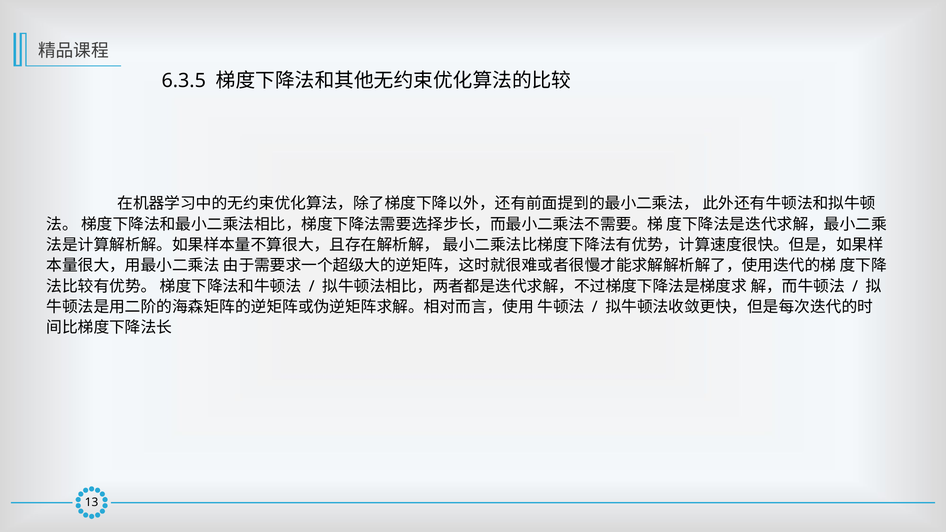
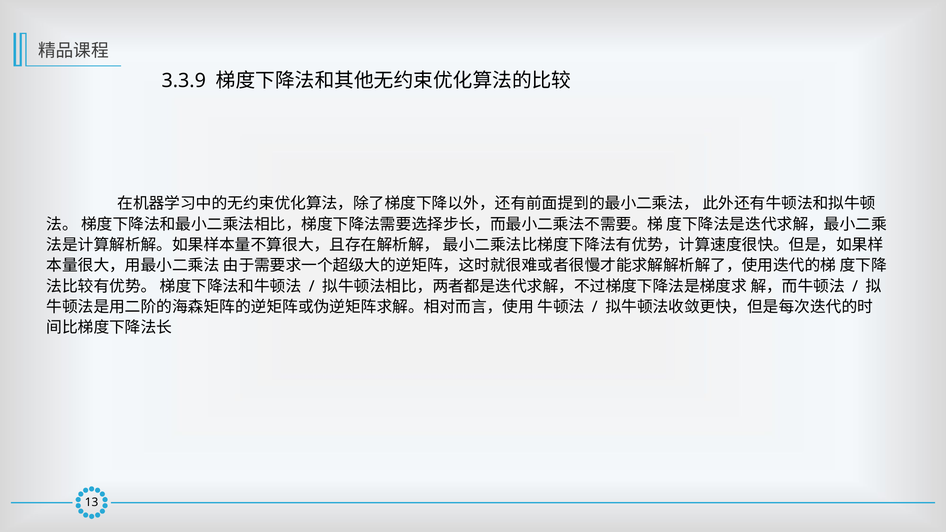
6.3.5: 6.3.5 -> 3.3.9
